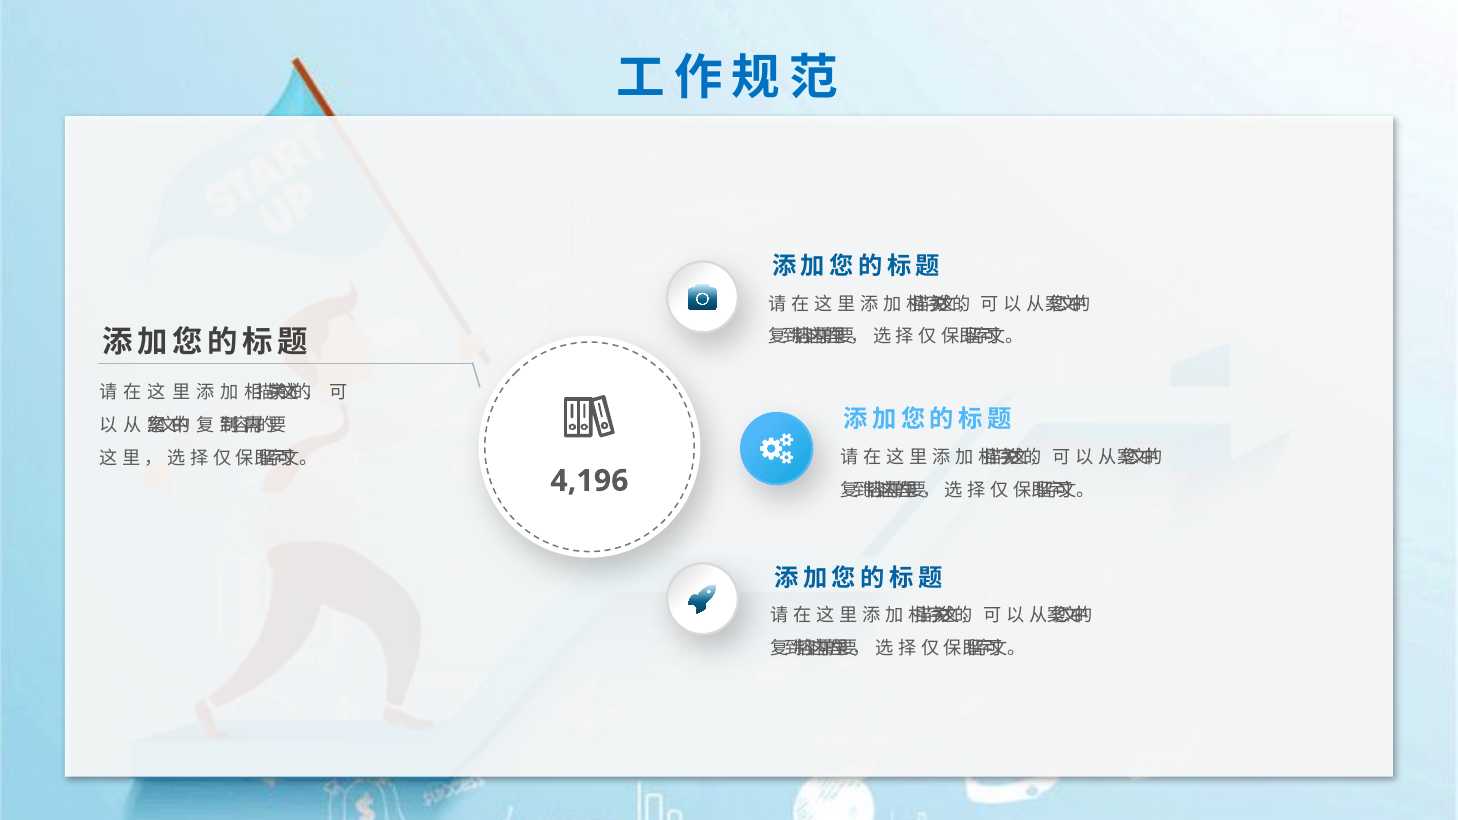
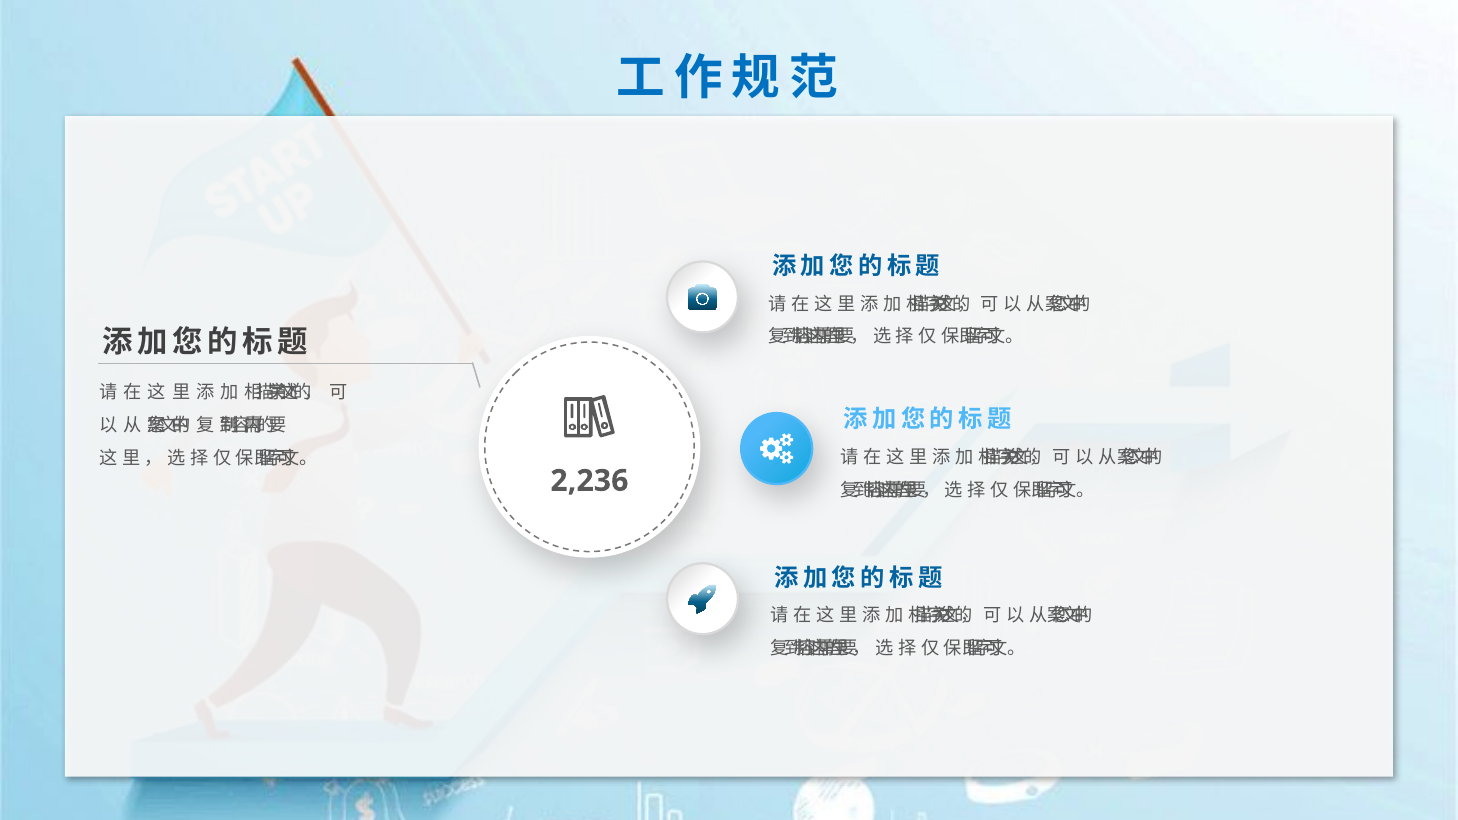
4,196: 4,196 -> 2,236
